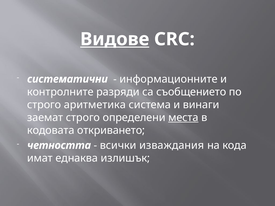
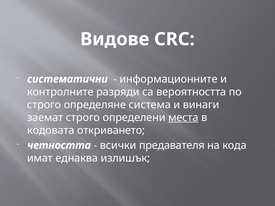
Видове underline: present -> none
съобщението: съобщението -> вероятността
аритметика: аритметика -> определяне
изваждания: изваждания -> предавателя
